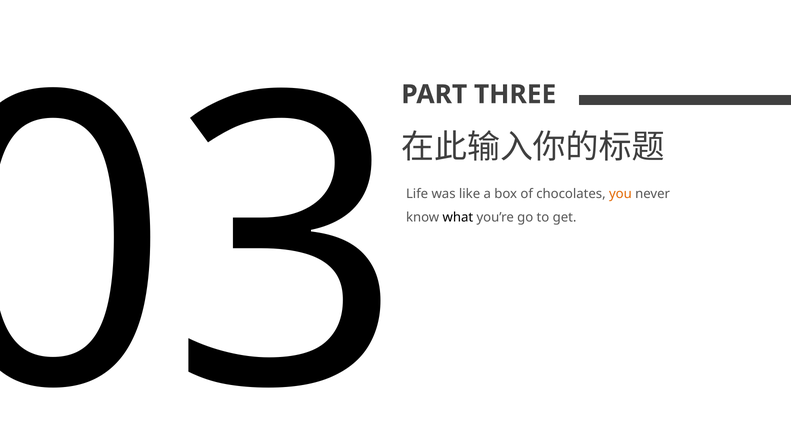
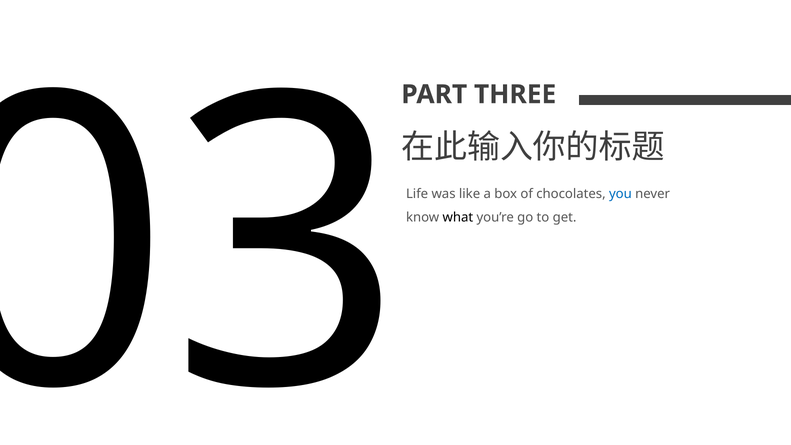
you colour: orange -> blue
